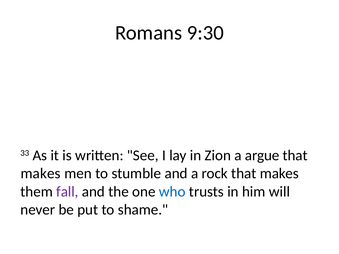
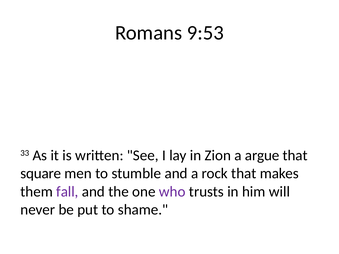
9:30: 9:30 -> 9:53
makes at (41, 174): makes -> square
who colour: blue -> purple
